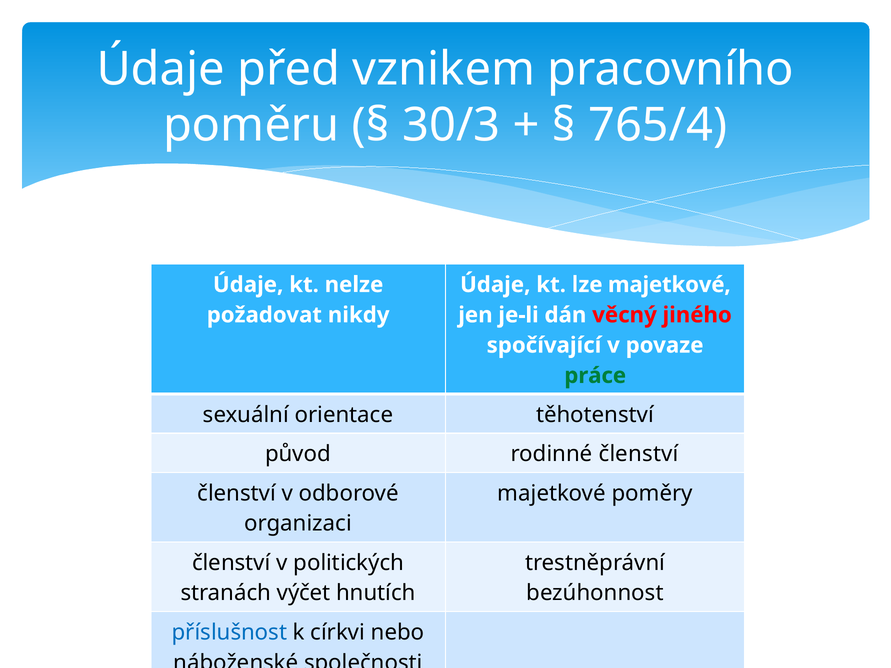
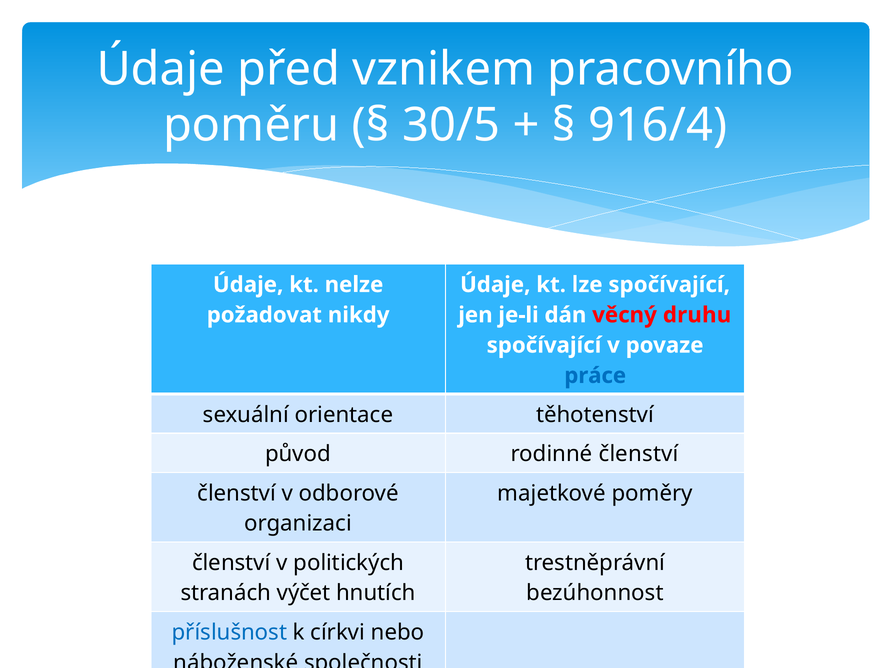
30/3: 30/3 -> 30/5
765/4: 765/4 -> 916/4
lze majetkové: majetkové -> spočívající
jiného: jiného -> druhu
práce colour: green -> blue
